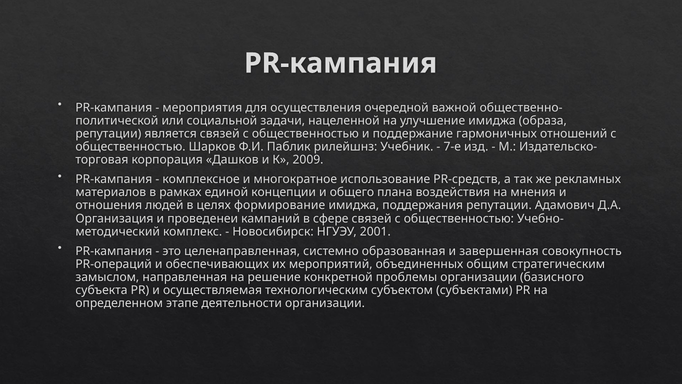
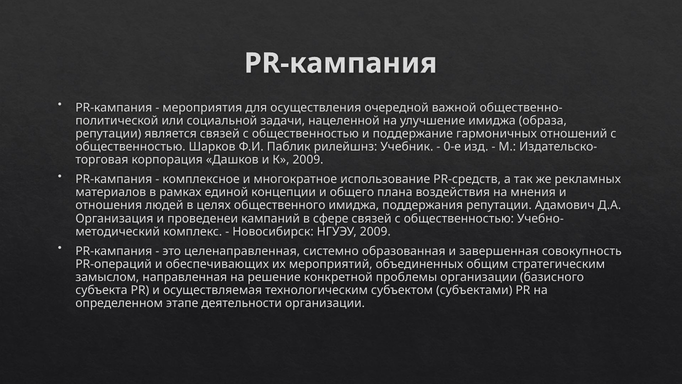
7-е: 7-е -> 0-е
формирование: формирование -> общественного
НГУЭУ 2001: 2001 -> 2009
